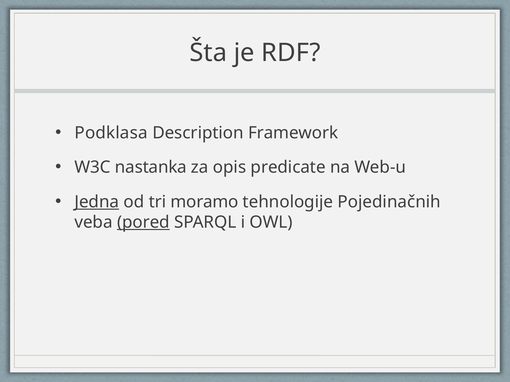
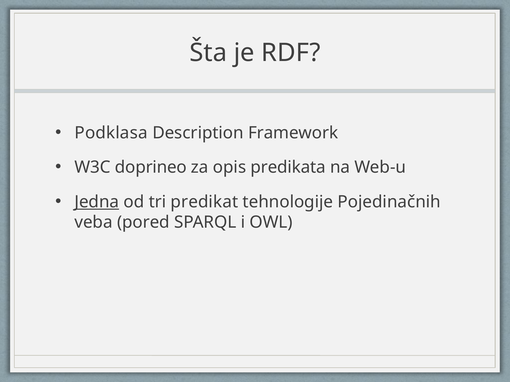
nastanka: nastanka -> doprineo
predicate: predicate -> predikata
moramo: moramo -> predikat
pored underline: present -> none
